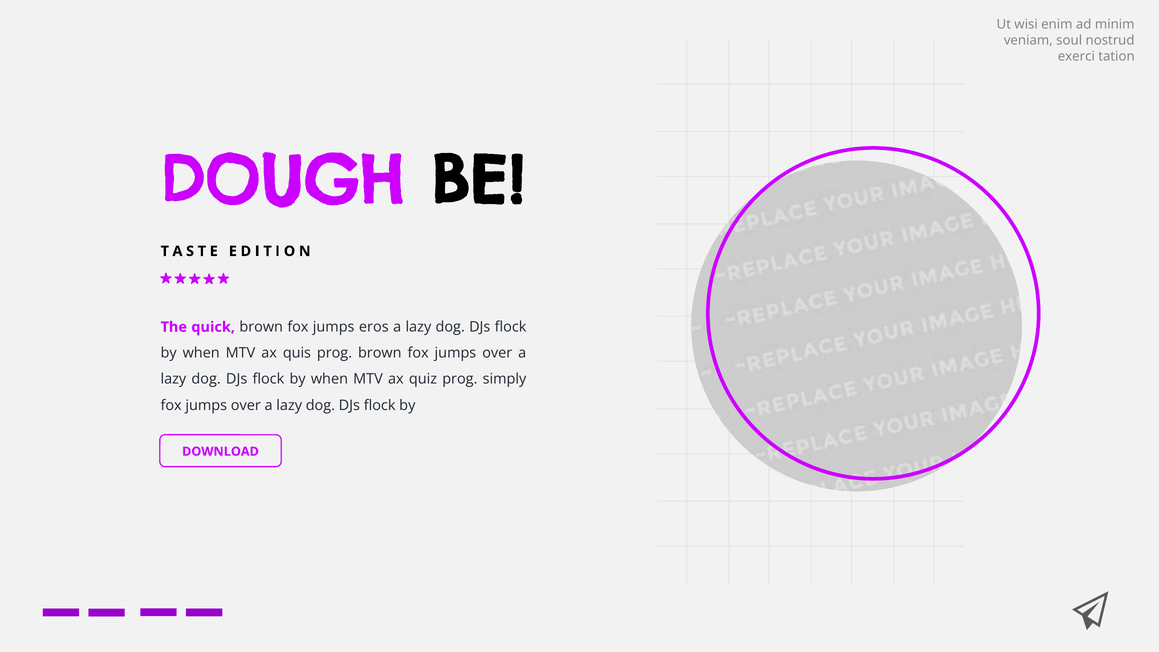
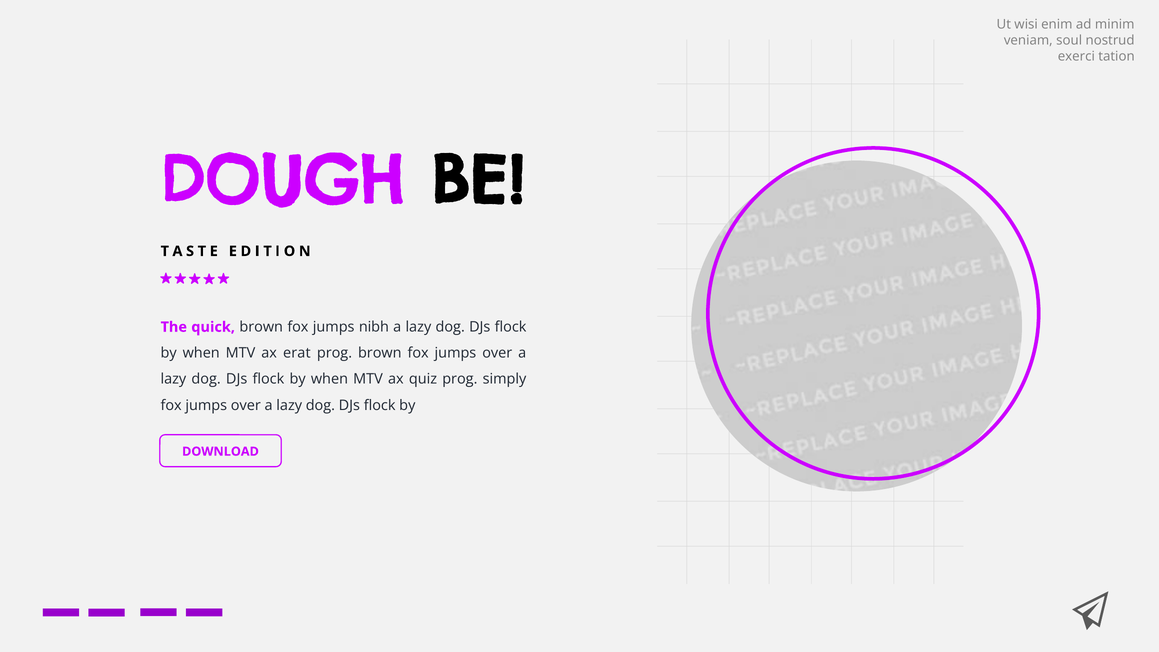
eros: eros -> nibh
quis: quis -> erat
